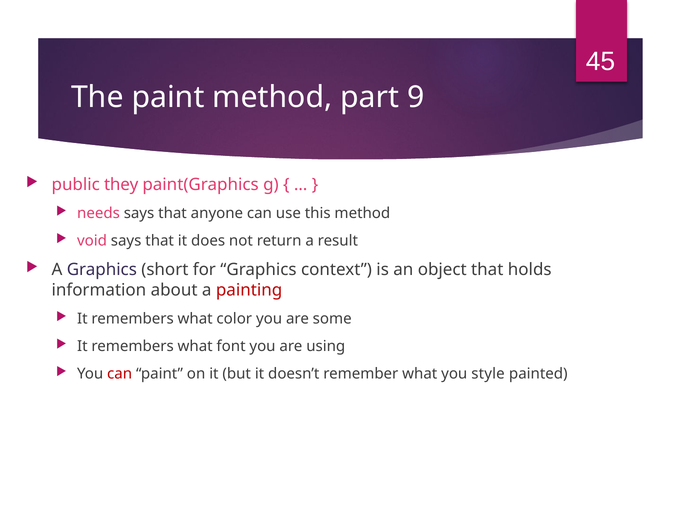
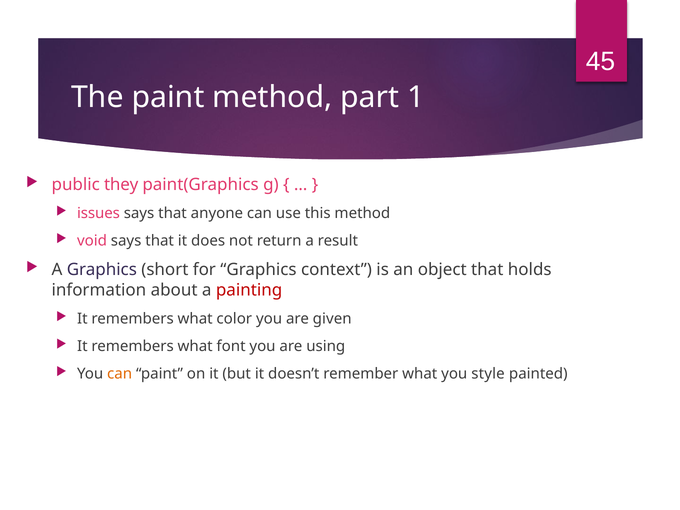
9: 9 -> 1
needs: needs -> issues
some: some -> given
can at (120, 374) colour: red -> orange
